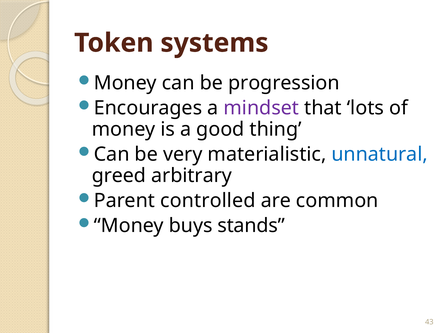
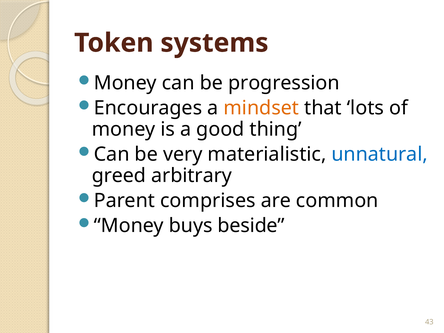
mindset colour: purple -> orange
controlled: controlled -> comprises
stands: stands -> beside
